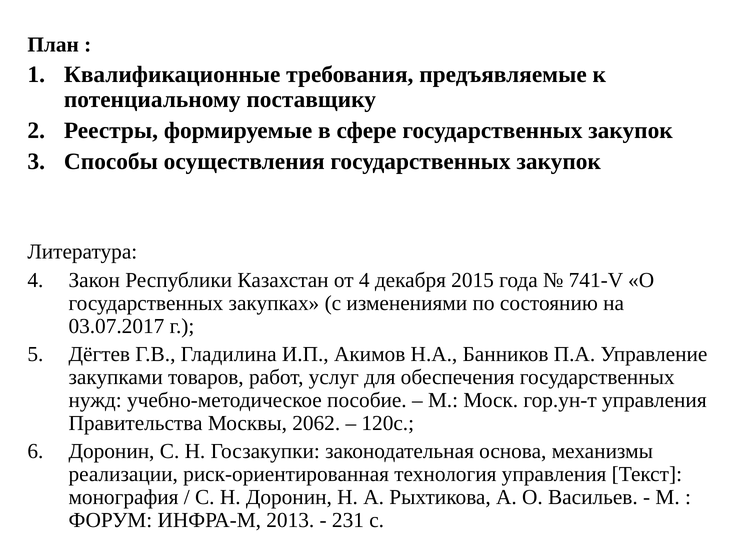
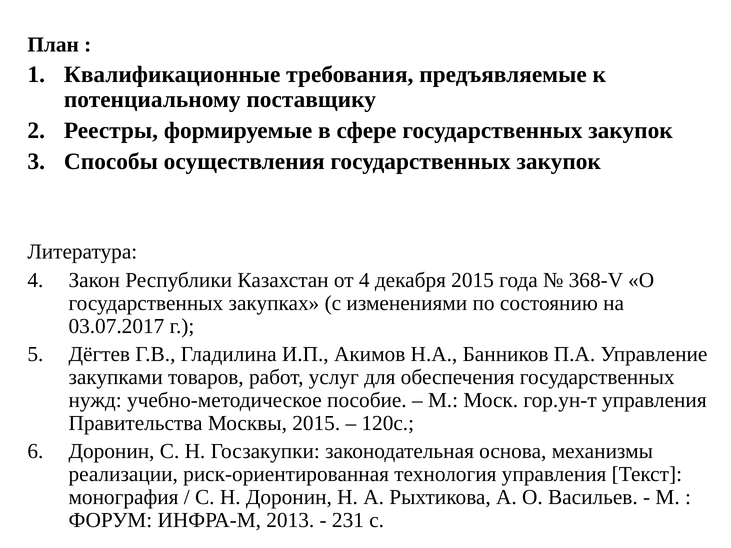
741-V: 741-V -> 368-V
Москвы 2062: 2062 -> 2015
